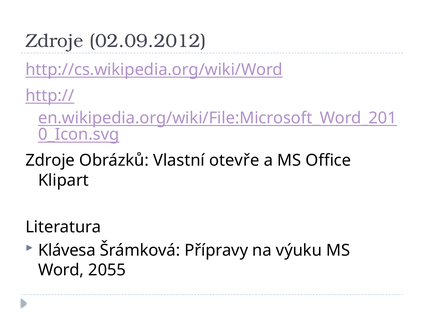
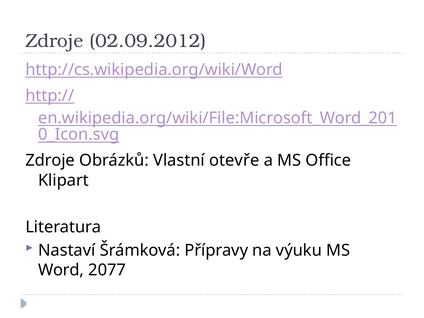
Klávesa: Klávesa -> Nastaví
2055: 2055 -> 2077
